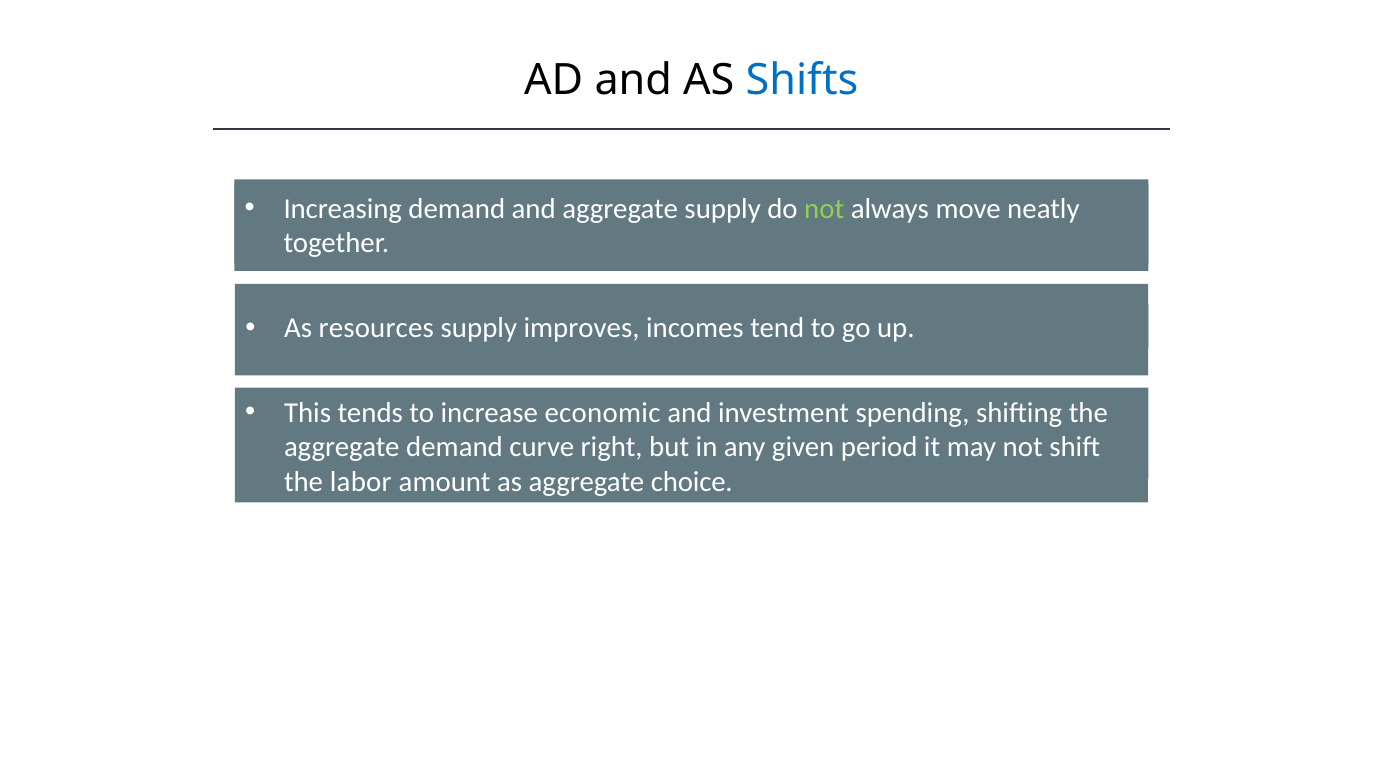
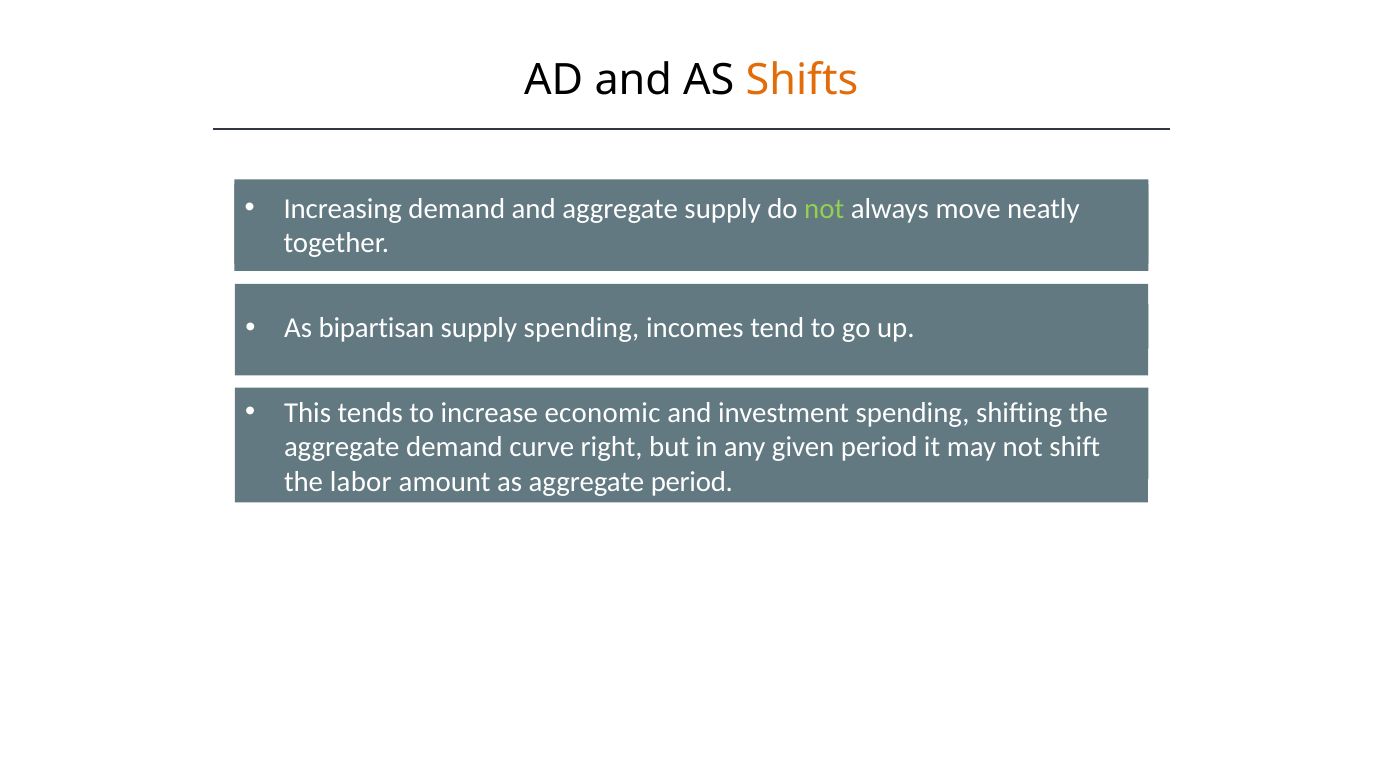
Shifts colour: blue -> orange
resources: resources -> bipartisan
supply improves: improves -> spending
aggregate choice: choice -> period
